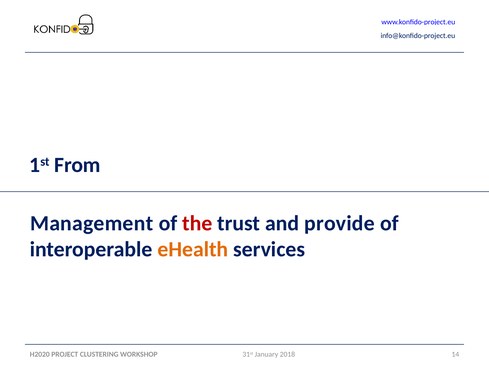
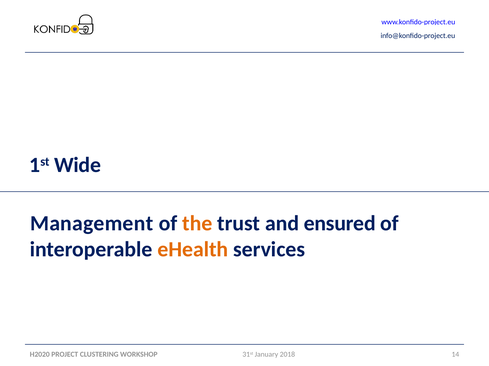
From: From -> Wide
the colour: red -> orange
provide: provide -> ensured
